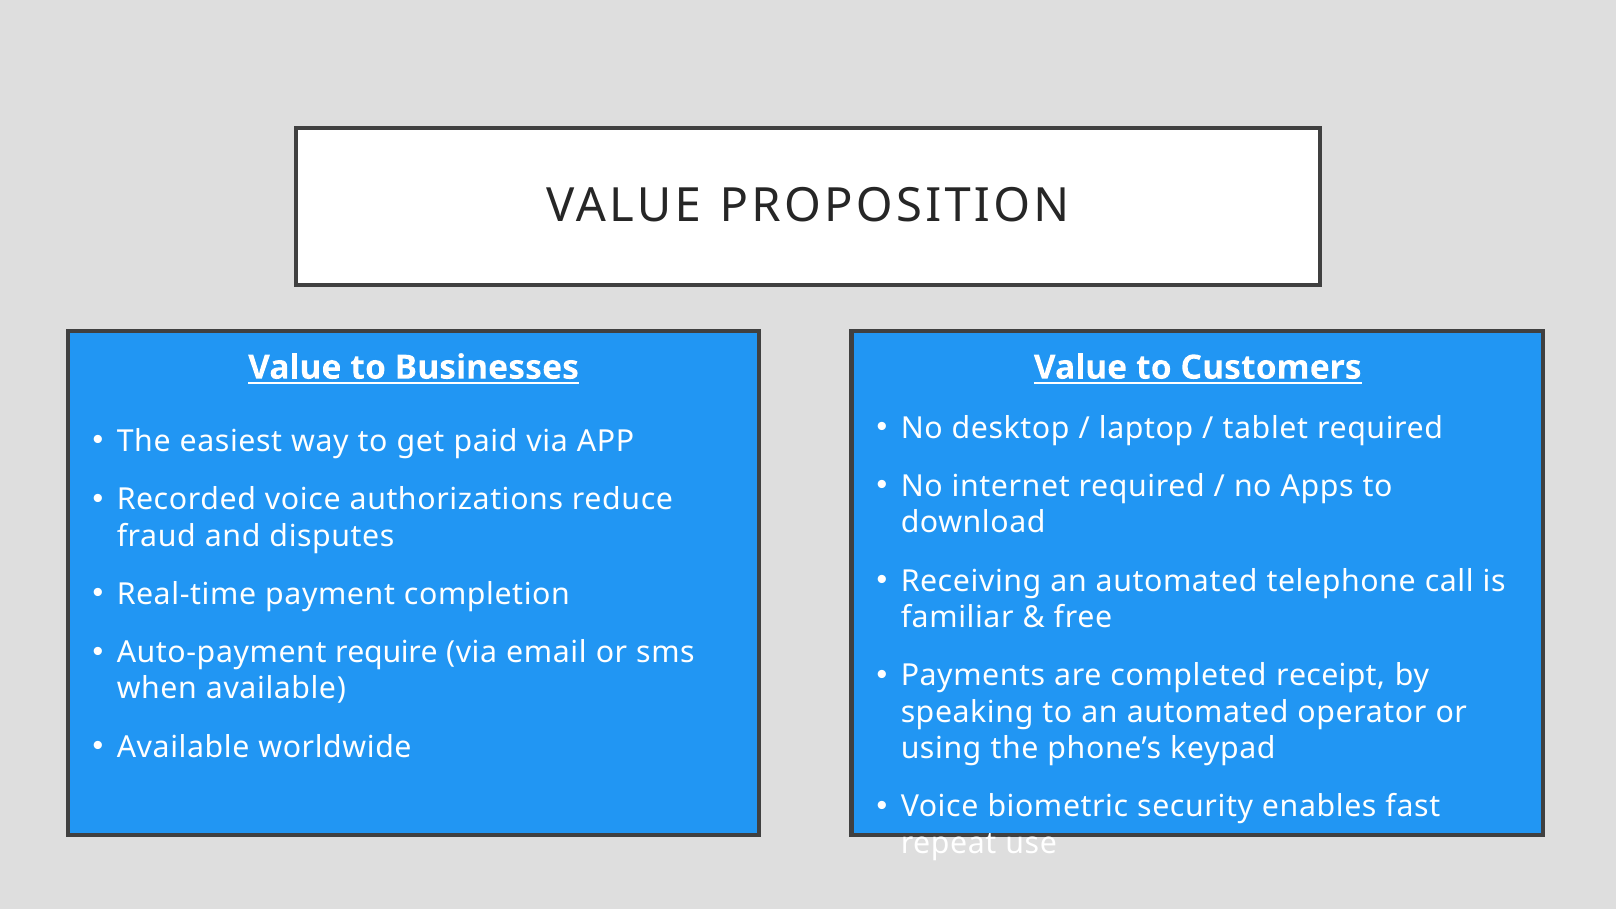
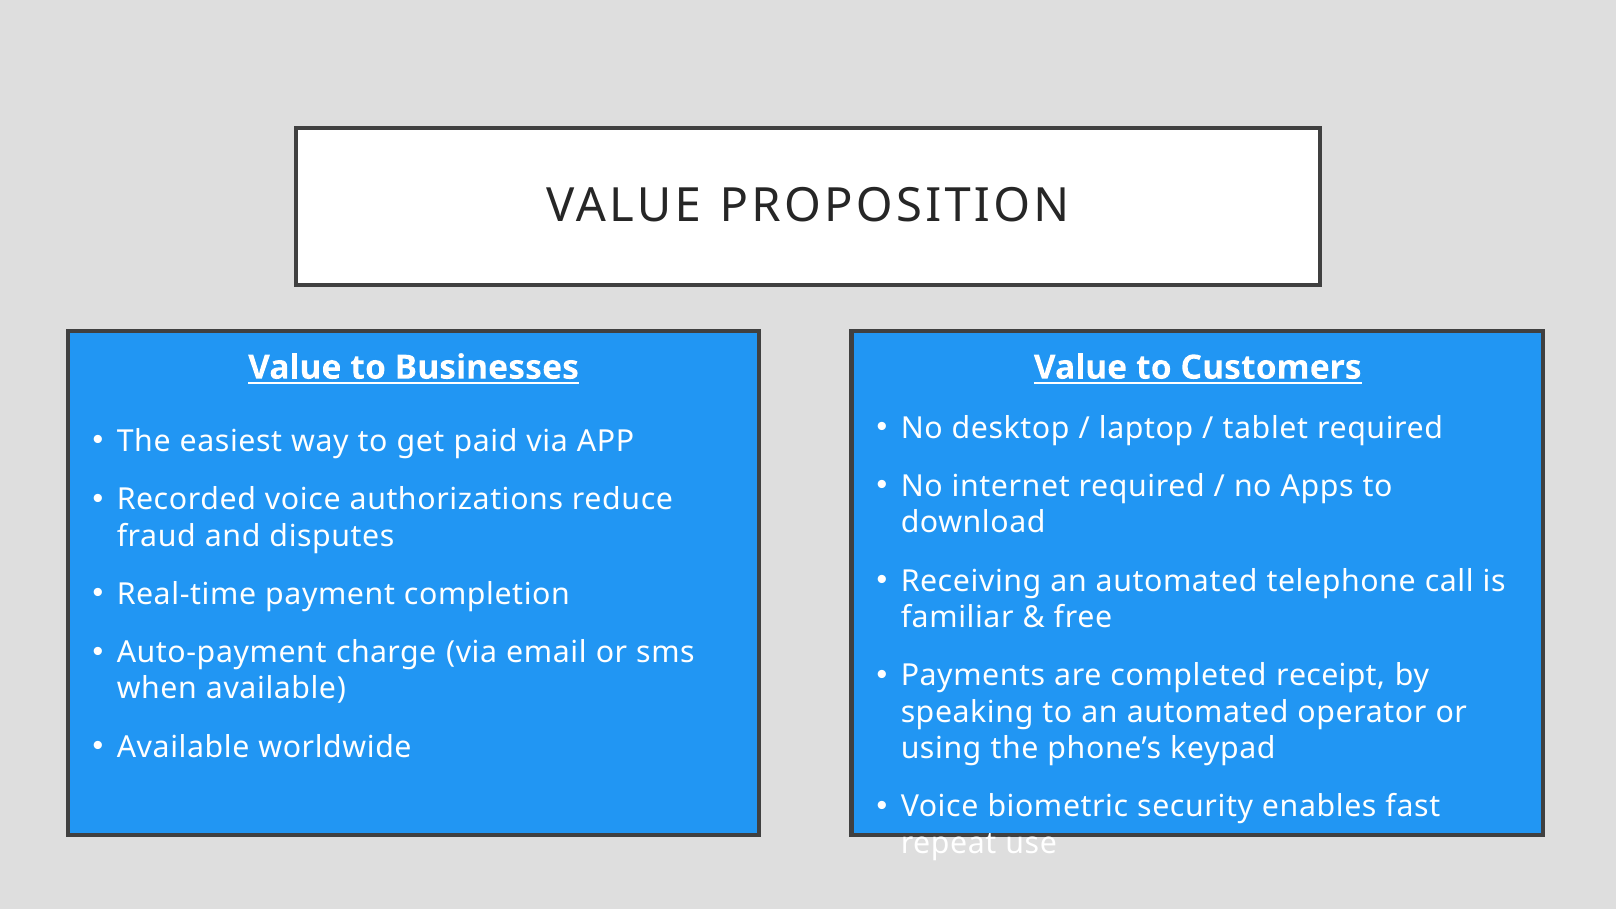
require: require -> charge
